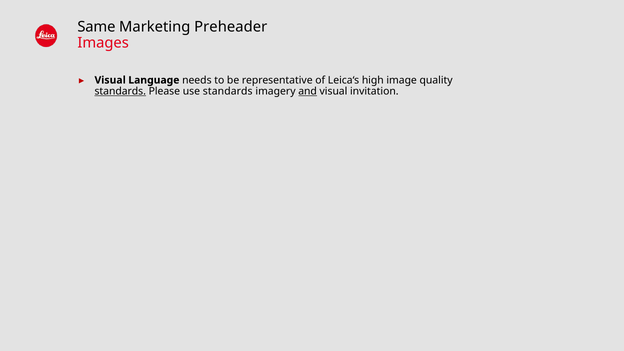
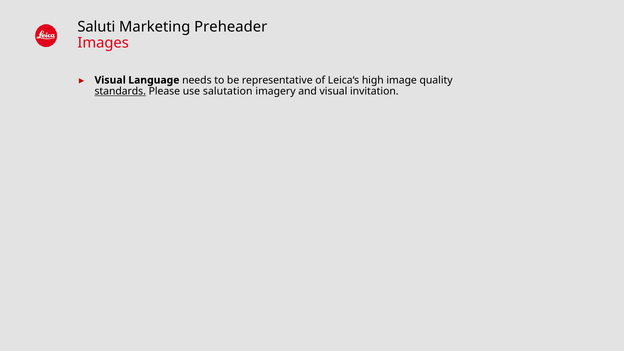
Same: Same -> Saluti
use standards: standards -> salutation
and underline: present -> none
